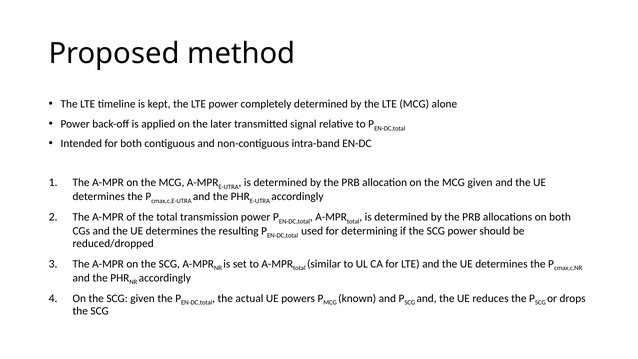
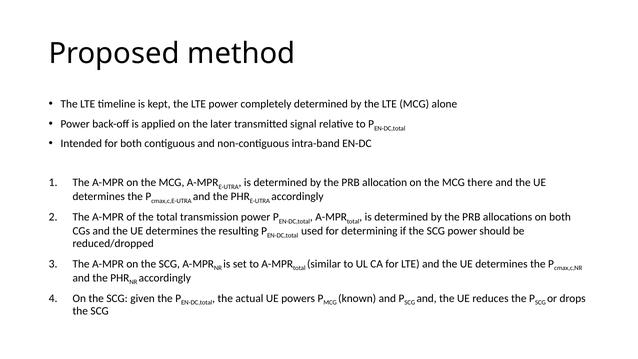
MCG given: given -> there
